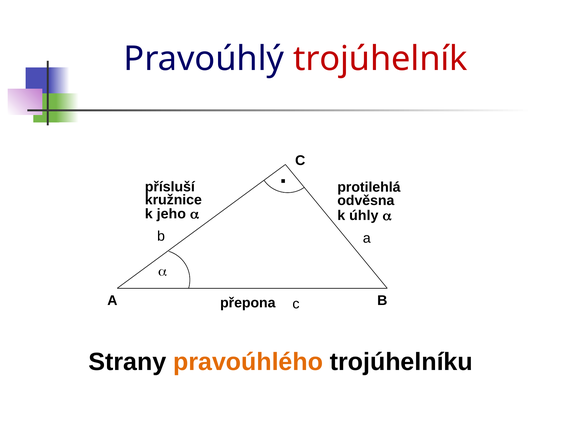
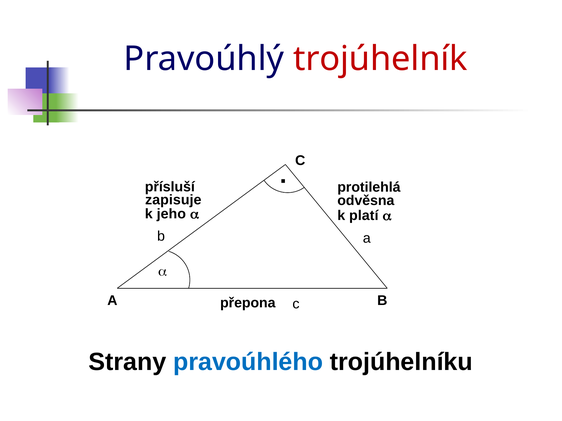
kružnice: kružnice -> zapisuje
úhly: úhly -> platí
pravoúhlého colour: orange -> blue
